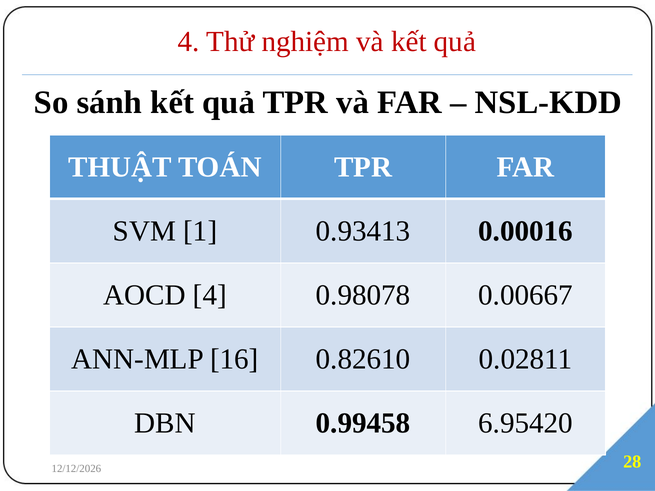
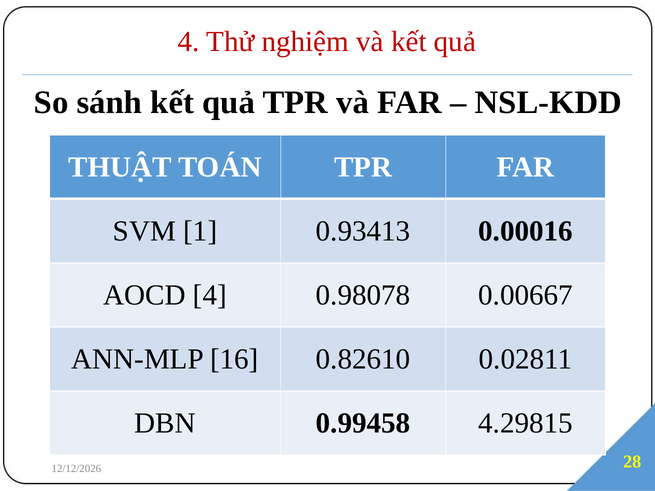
6.95420: 6.95420 -> 4.29815
